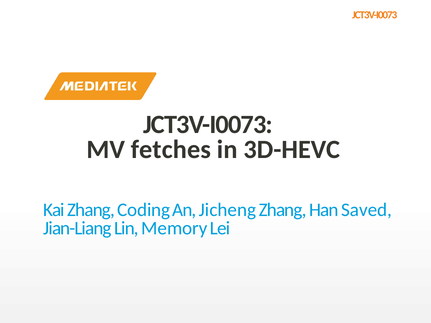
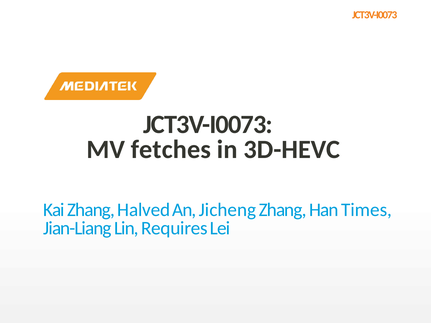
Coding: Coding -> Halved
Saved: Saved -> Times
Memory: Memory -> Requires
